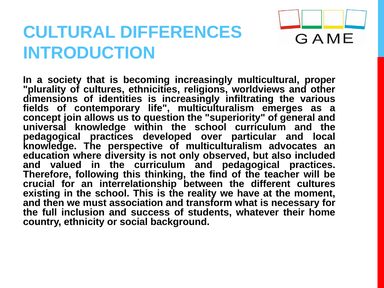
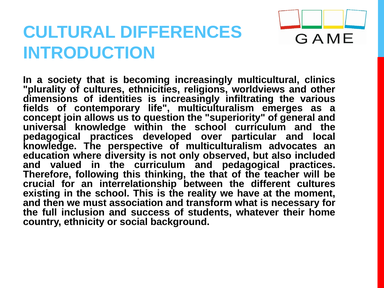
proper: proper -> clinics
the find: find -> that
